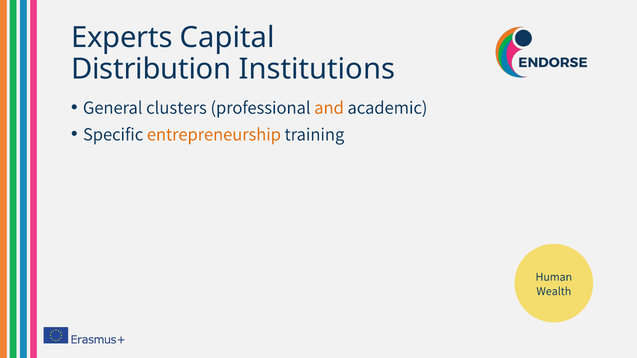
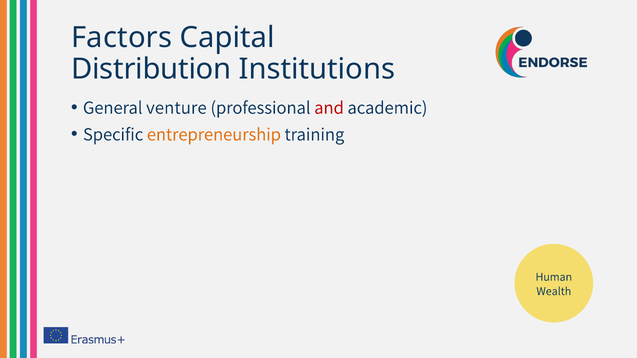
Experts: Experts -> Factors
clusters: clusters -> venture
and colour: orange -> red
